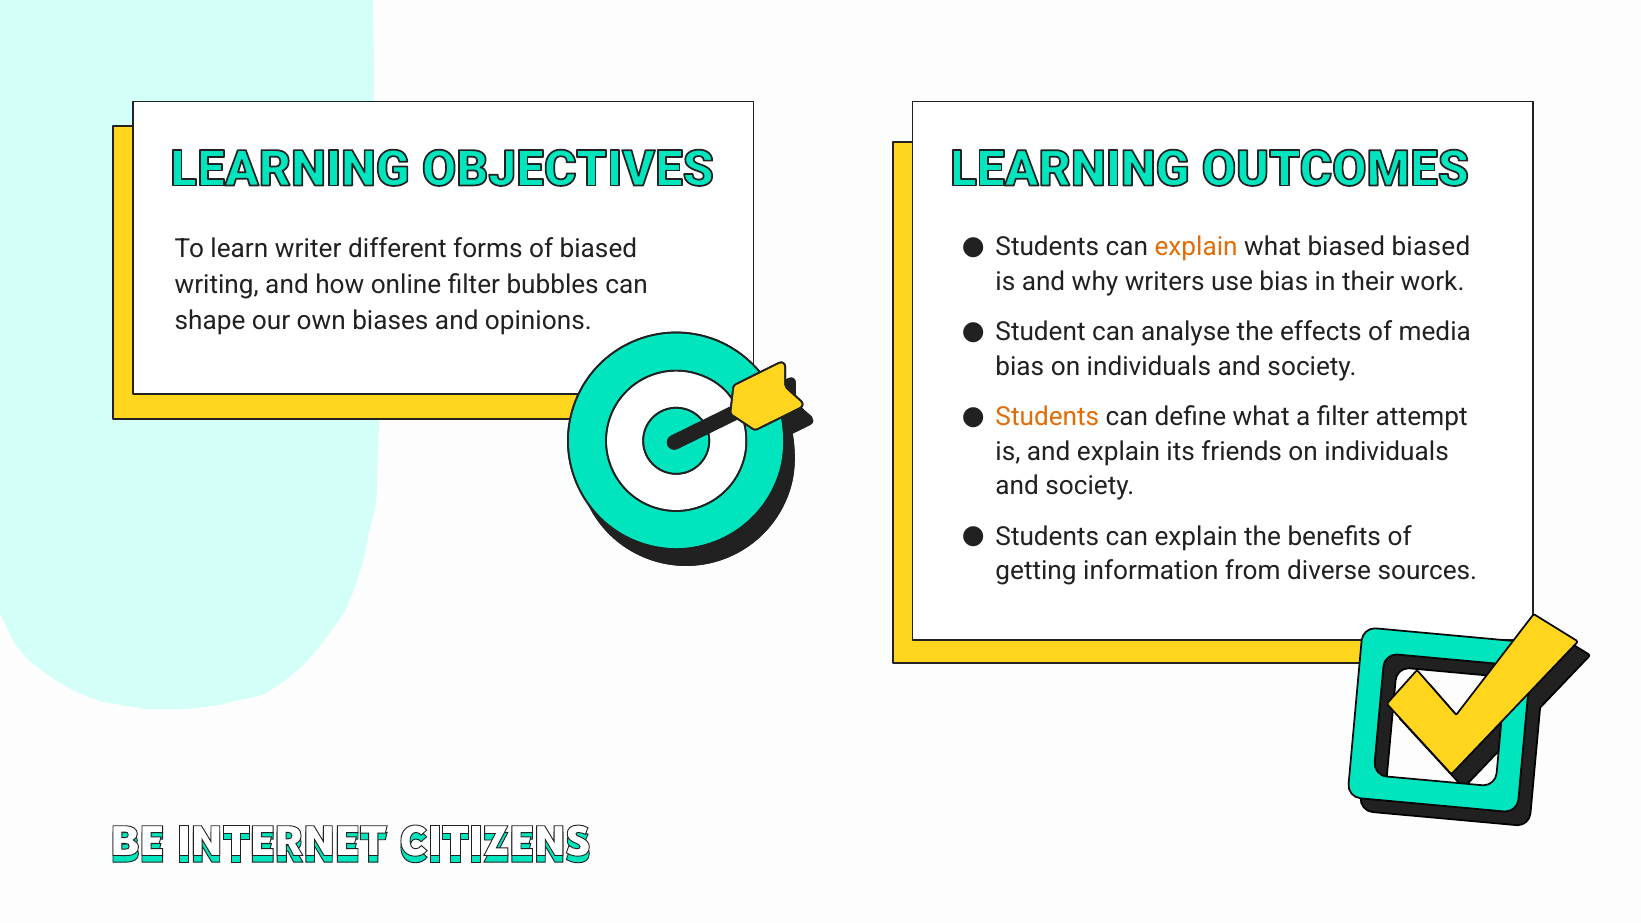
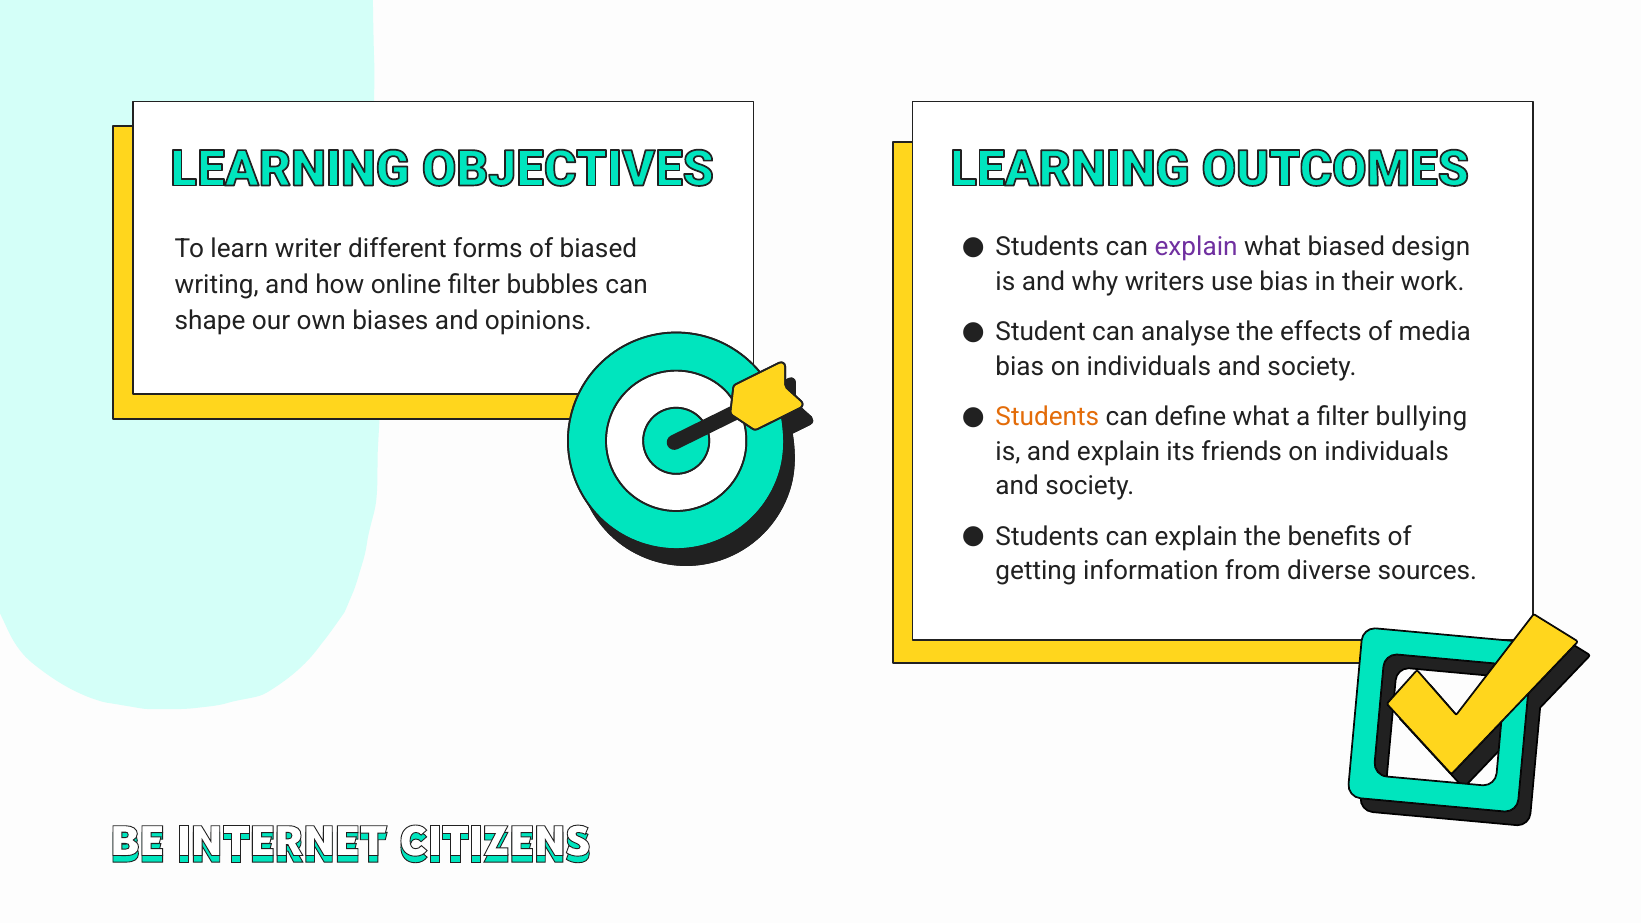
explain at (1196, 247) colour: orange -> purple
biased biased: biased -> design
attempt: attempt -> bullying
